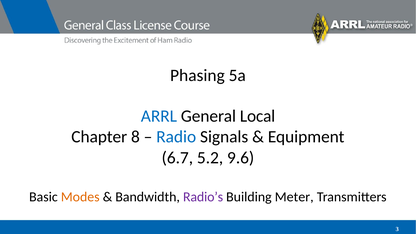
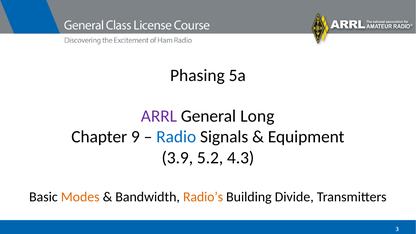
ARRL colour: blue -> purple
Local: Local -> Long
8: 8 -> 9
6.7: 6.7 -> 3.9
9.6: 9.6 -> 4.3
Radio’s colour: purple -> orange
Meter: Meter -> Divide
